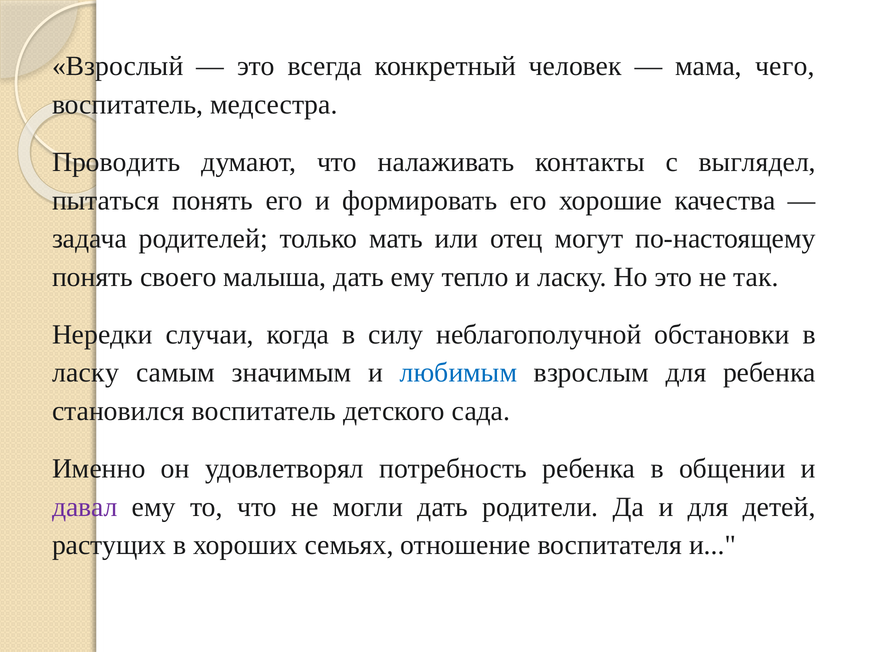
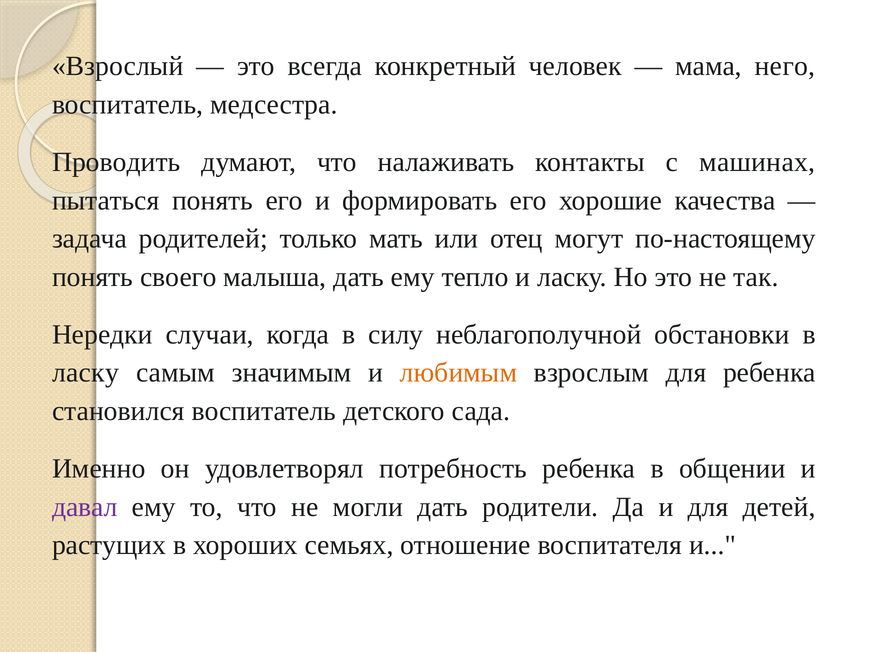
чего: чего -> него
выглядел: выглядел -> машинах
любимым colour: blue -> orange
